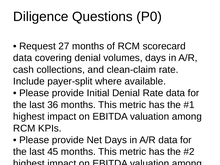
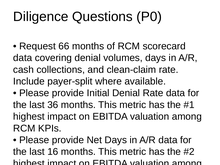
27: 27 -> 66
45: 45 -> 16
